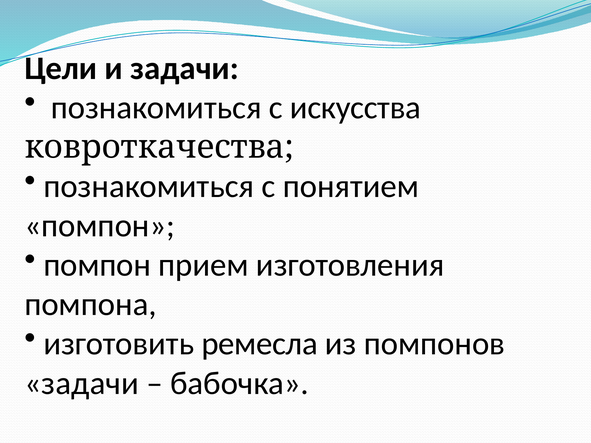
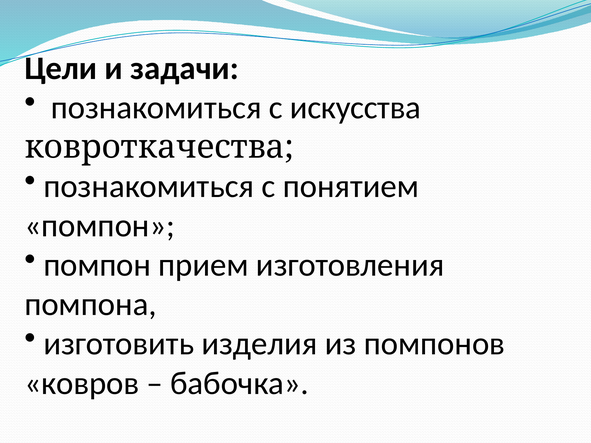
ремесла: ремесла -> изделия
задачи at (82, 383): задачи -> ковров
